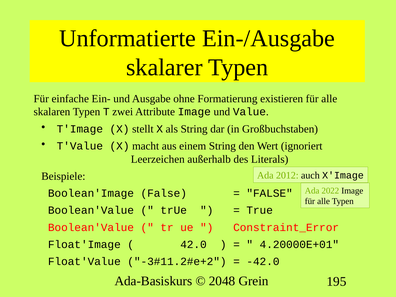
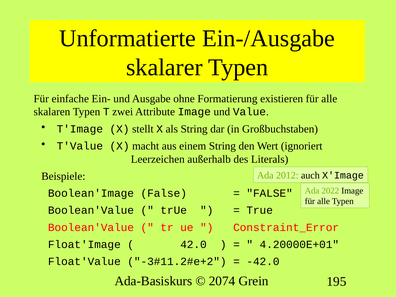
2048: 2048 -> 2074
